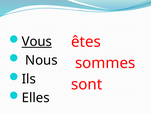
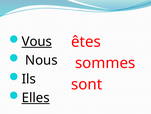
Elles underline: none -> present
